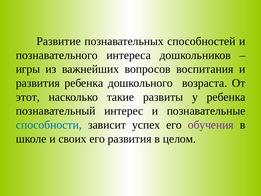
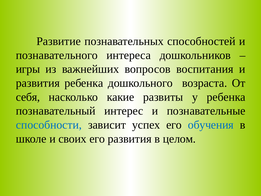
этот: этот -> себя
такие: такие -> какие
обучения colour: purple -> blue
